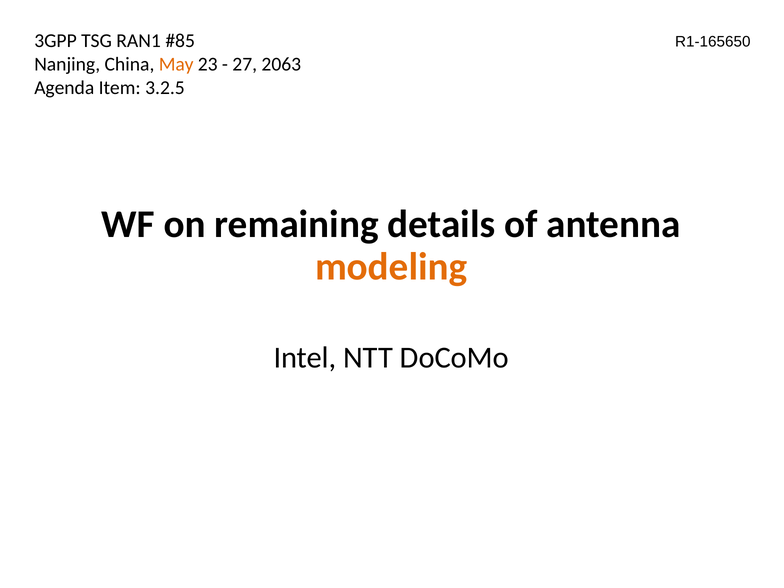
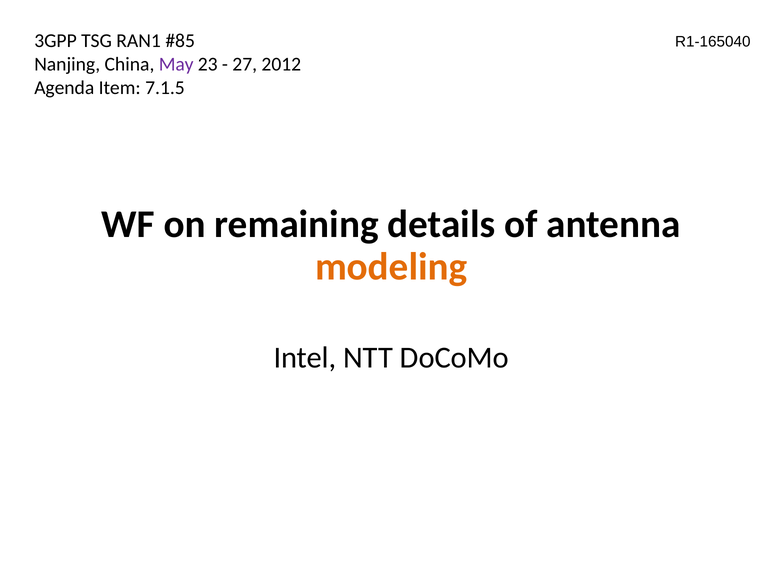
R1-165650: R1-165650 -> R1-165040
May colour: orange -> purple
2063: 2063 -> 2012
3.2.5: 3.2.5 -> 7.1.5
